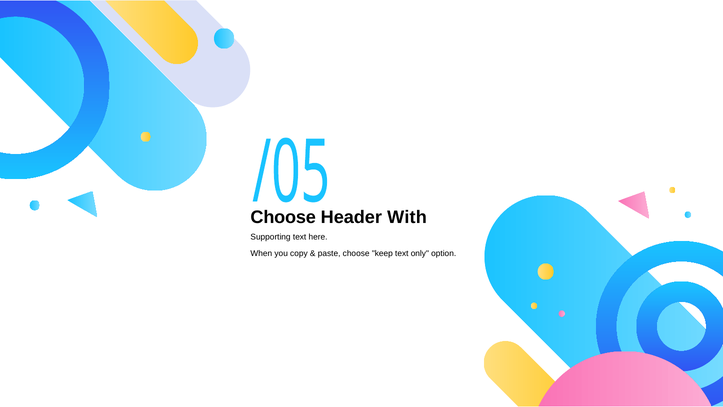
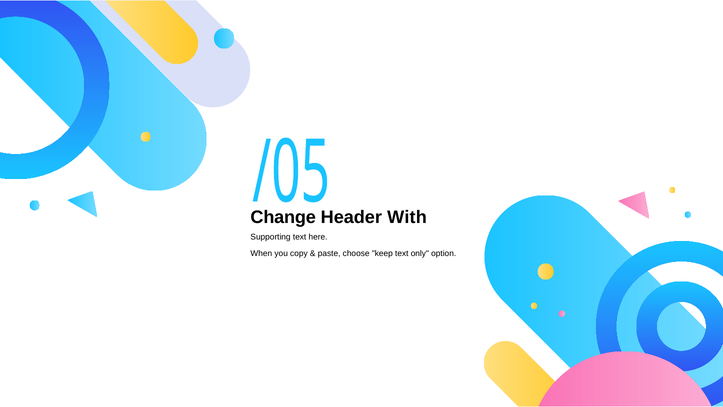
Choose at (283, 217): Choose -> Change
